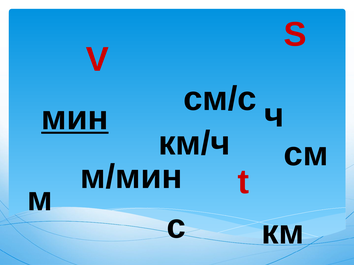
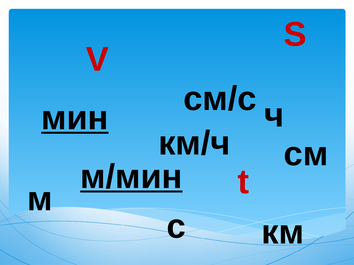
м/мин underline: none -> present
